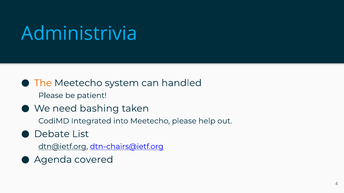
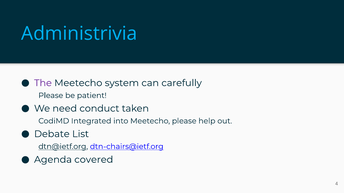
The colour: orange -> purple
handled: handled -> carefully
bashing: bashing -> conduct
